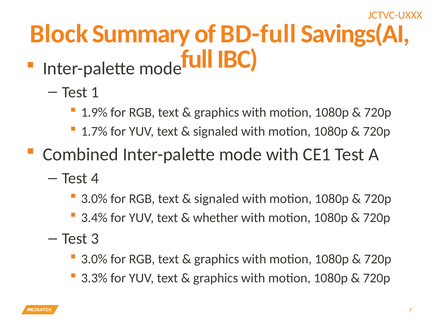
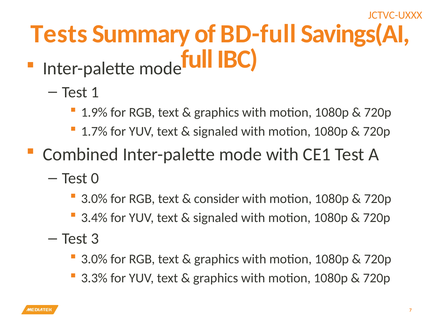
Block: Block -> Tests
4: 4 -> 0
signaled at (217, 198): signaled -> consider
whether at (216, 217): whether -> signaled
